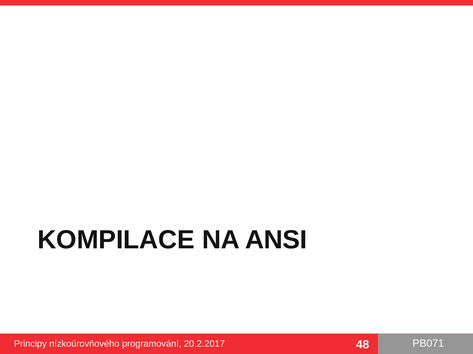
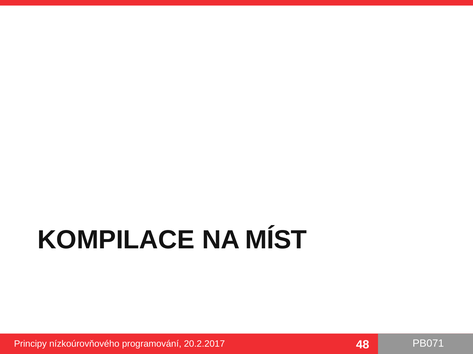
ANSI: ANSI -> MÍST
